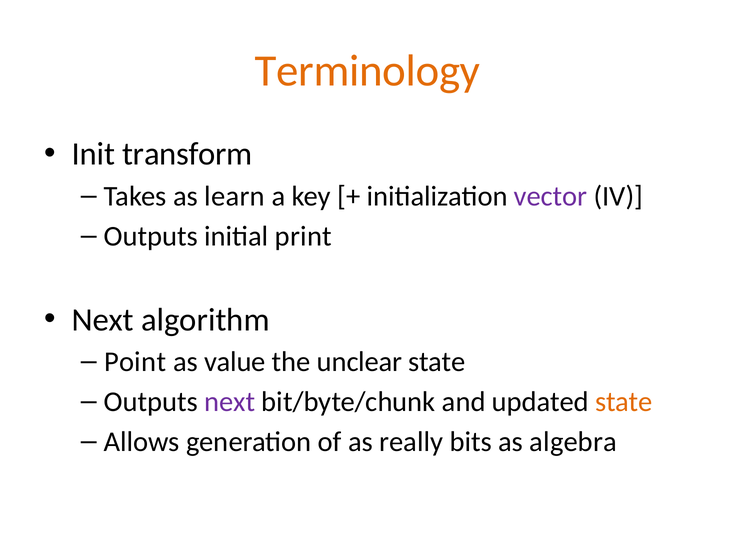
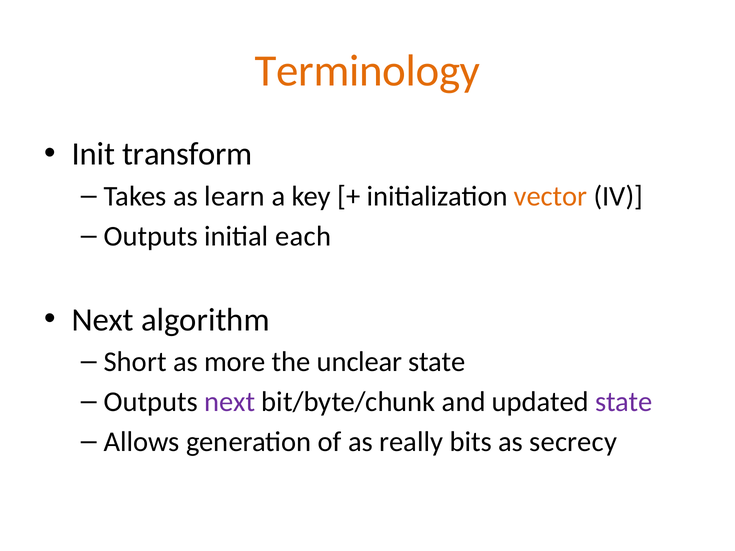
vector colour: purple -> orange
print: print -> each
Point: Point -> Short
value: value -> more
state at (624, 402) colour: orange -> purple
algebra: algebra -> secrecy
